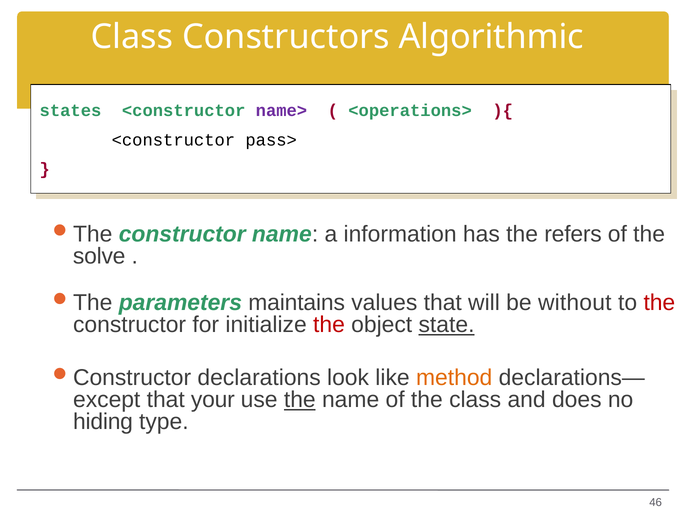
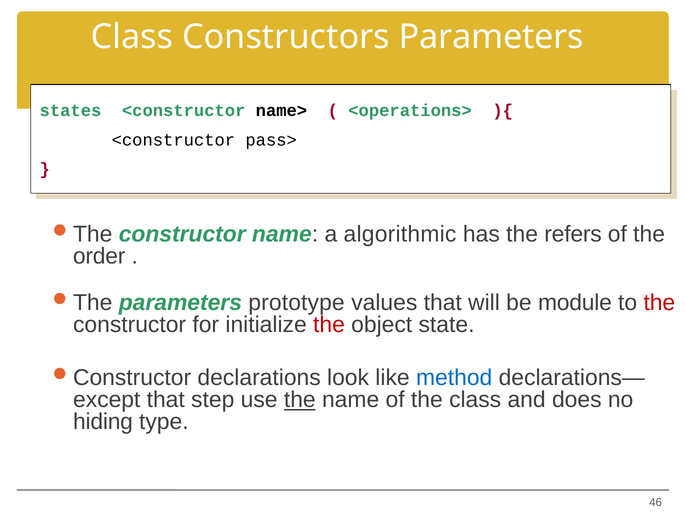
Constructors Algorithmic: Algorithmic -> Parameters
name> colour: purple -> black
information: information -> algorithmic
solve: solve -> order
maintains: maintains -> prototype
without: without -> module
state underline: present -> none
method colour: orange -> blue
your: your -> step
